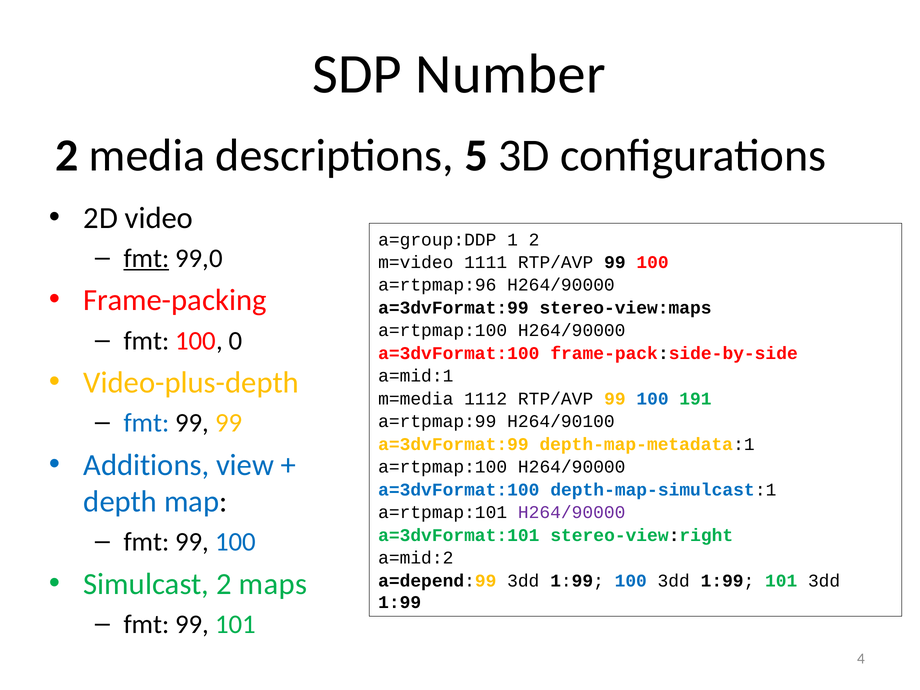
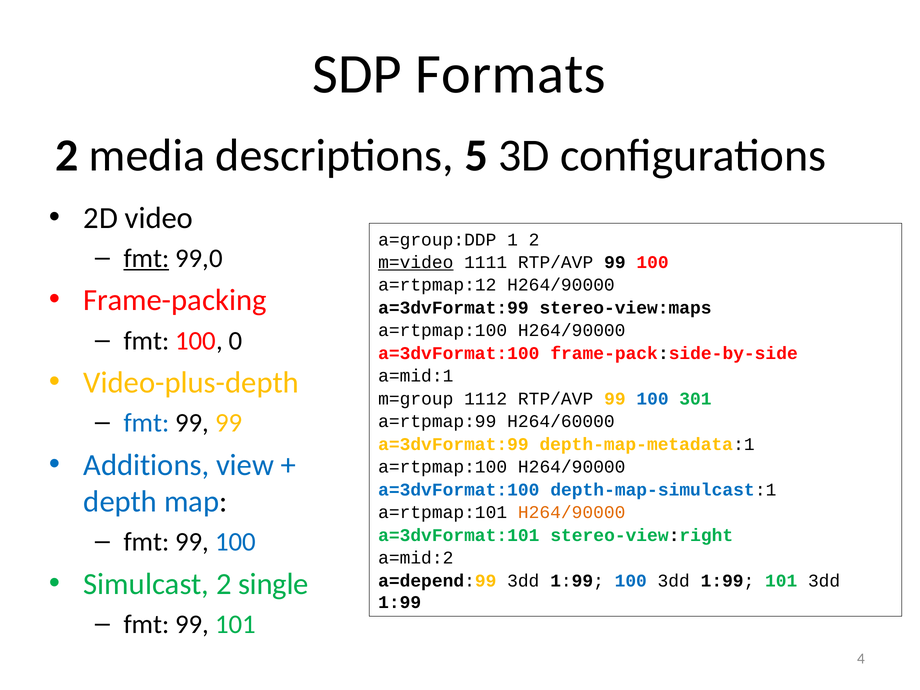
Number: Number -> Formats
m=video underline: none -> present
a=rtpmap:96: a=rtpmap:96 -> a=rtpmap:12
m=media: m=media -> m=group
191: 191 -> 301
H264/90100: H264/90100 -> H264/60000
H264/90000 at (572, 513) colour: purple -> orange
maps: maps -> single
